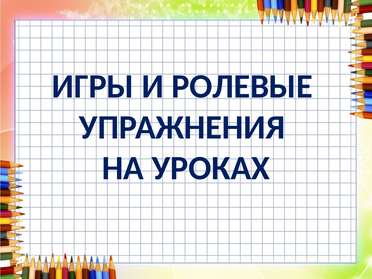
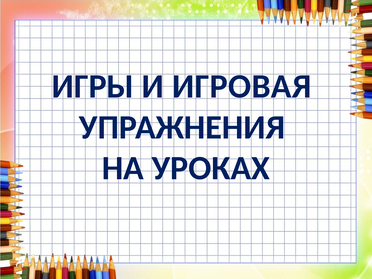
РОЛЕВЫЕ: РОЛЕВЫЕ -> ИГРОВАЯ
